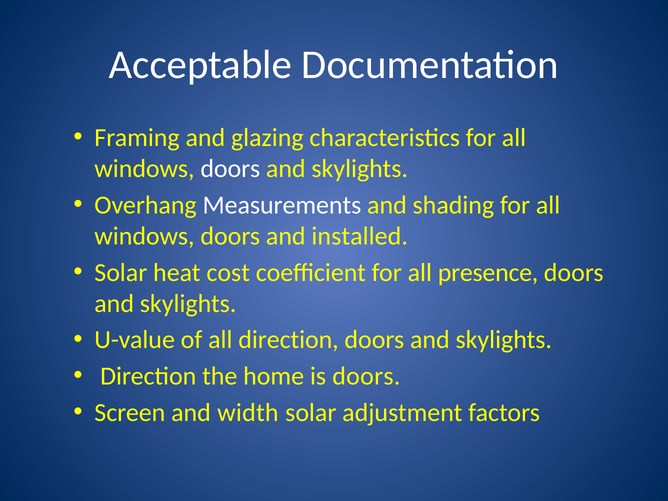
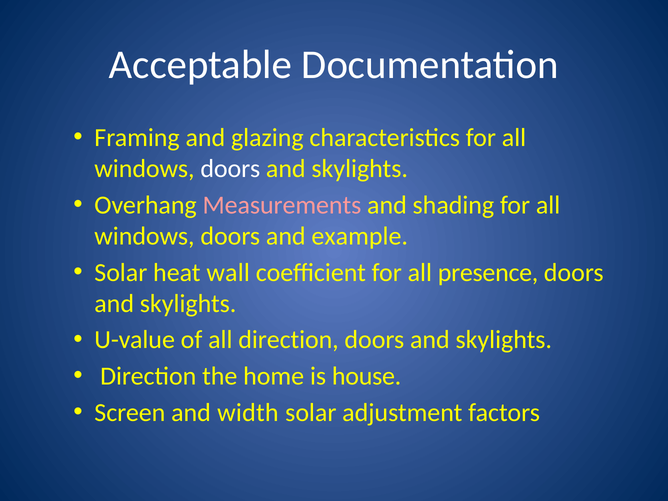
Measurements colour: white -> pink
installed: installed -> example
cost: cost -> wall
is doors: doors -> house
